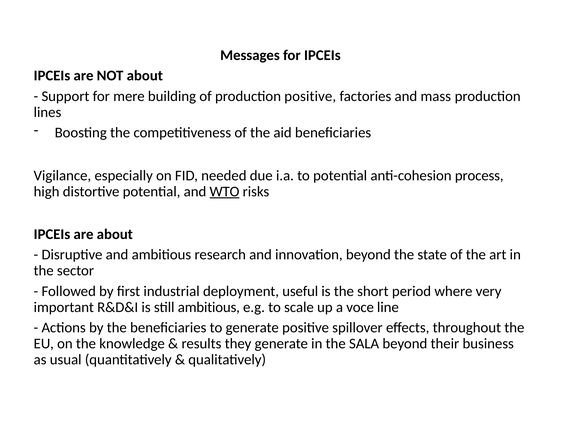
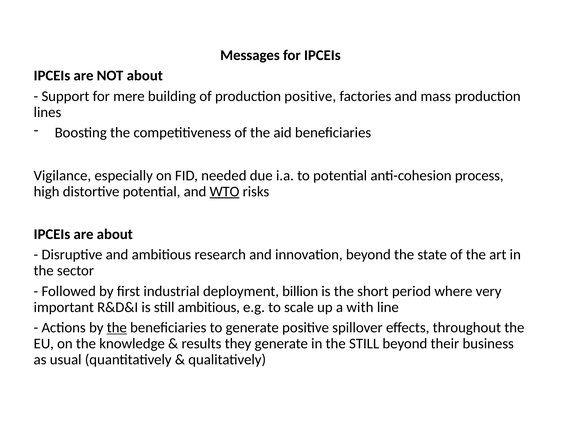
useful: useful -> billion
voce: voce -> with
the at (117, 327) underline: none -> present
the SALA: SALA -> STILL
